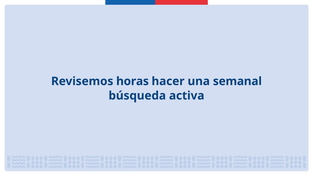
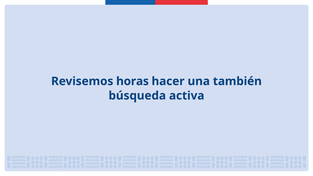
semanal: semanal -> también
